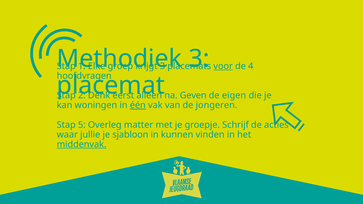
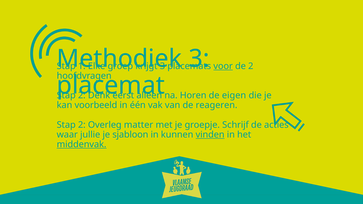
de 4: 4 -> 2
Geven: Geven -> Horen
woningen: woningen -> voorbeeld
één underline: present -> none
jongeren: jongeren -> reageren
5 at (82, 125): 5 -> 2
vinden underline: none -> present
